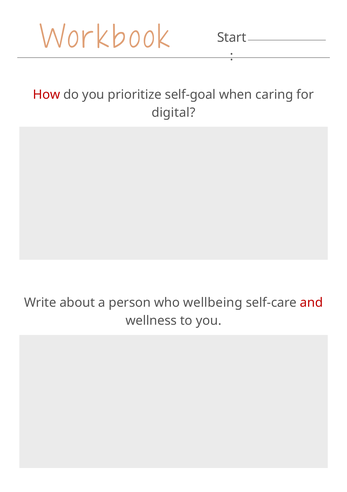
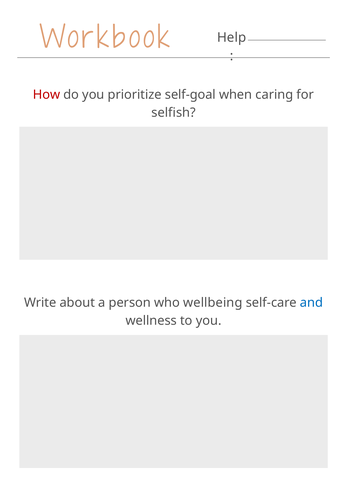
Start: Start -> Help
digital: digital -> selfish
and colour: red -> blue
